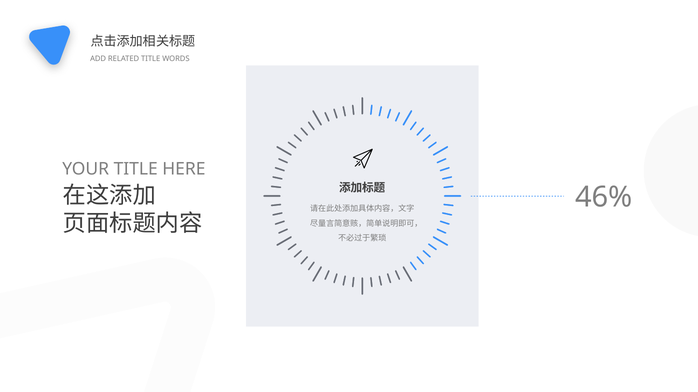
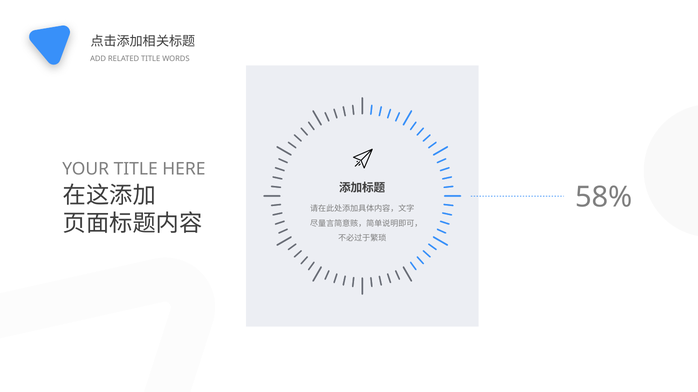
46%: 46% -> 58%
